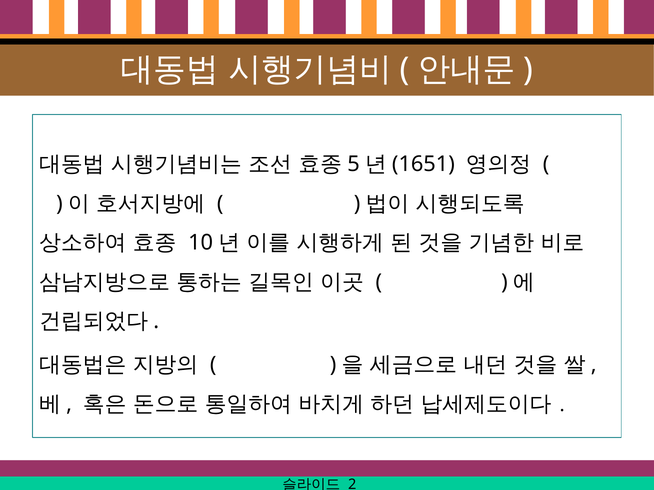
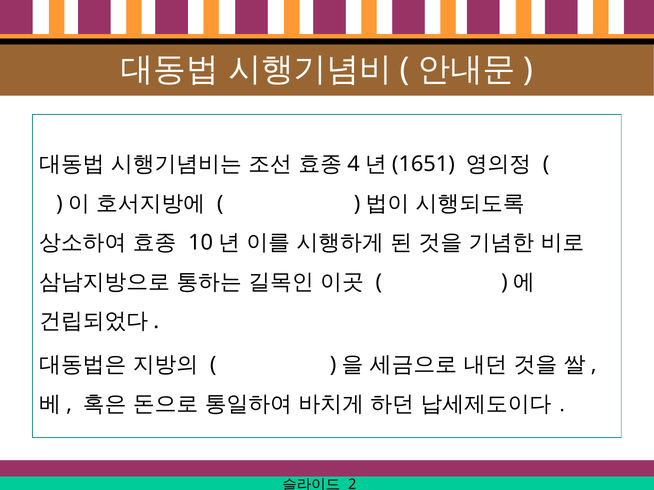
5: 5 -> 4
